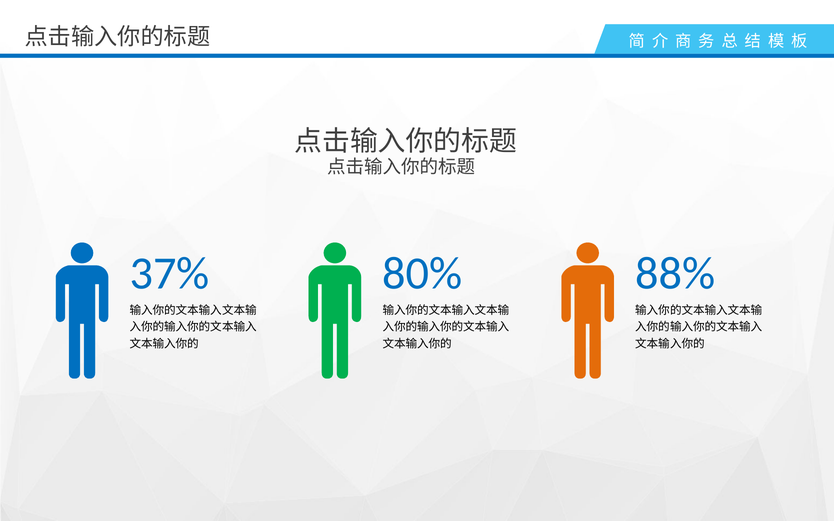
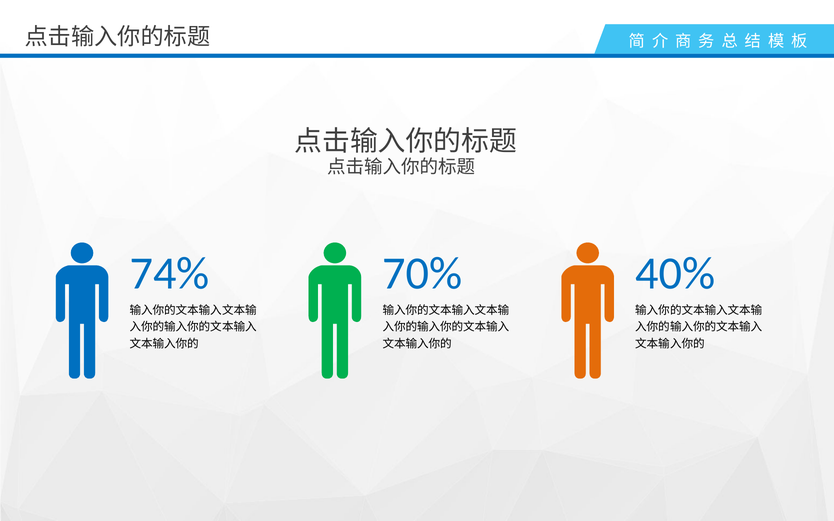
37%: 37% -> 74%
80%: 80% -> 70%
88%: 88% -> 40%
